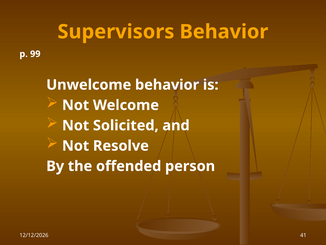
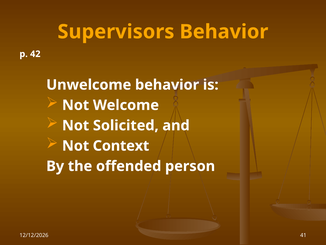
99: 99 -> 42
Resolve: Resolve -> Context
